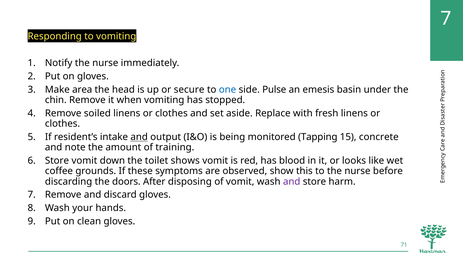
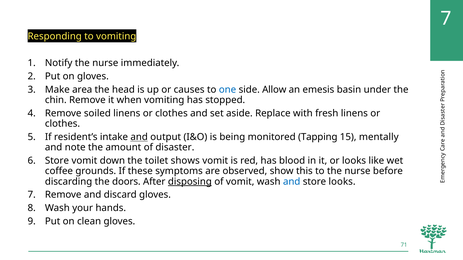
secure: secure -> causes
Pulse: Pulse -> Allow
concrete: concrete -> mentally
training: training -> disaster
disposing underline: none -> present
and at (292, 182) colour: purple -> blue
store harm: harm -> looks
